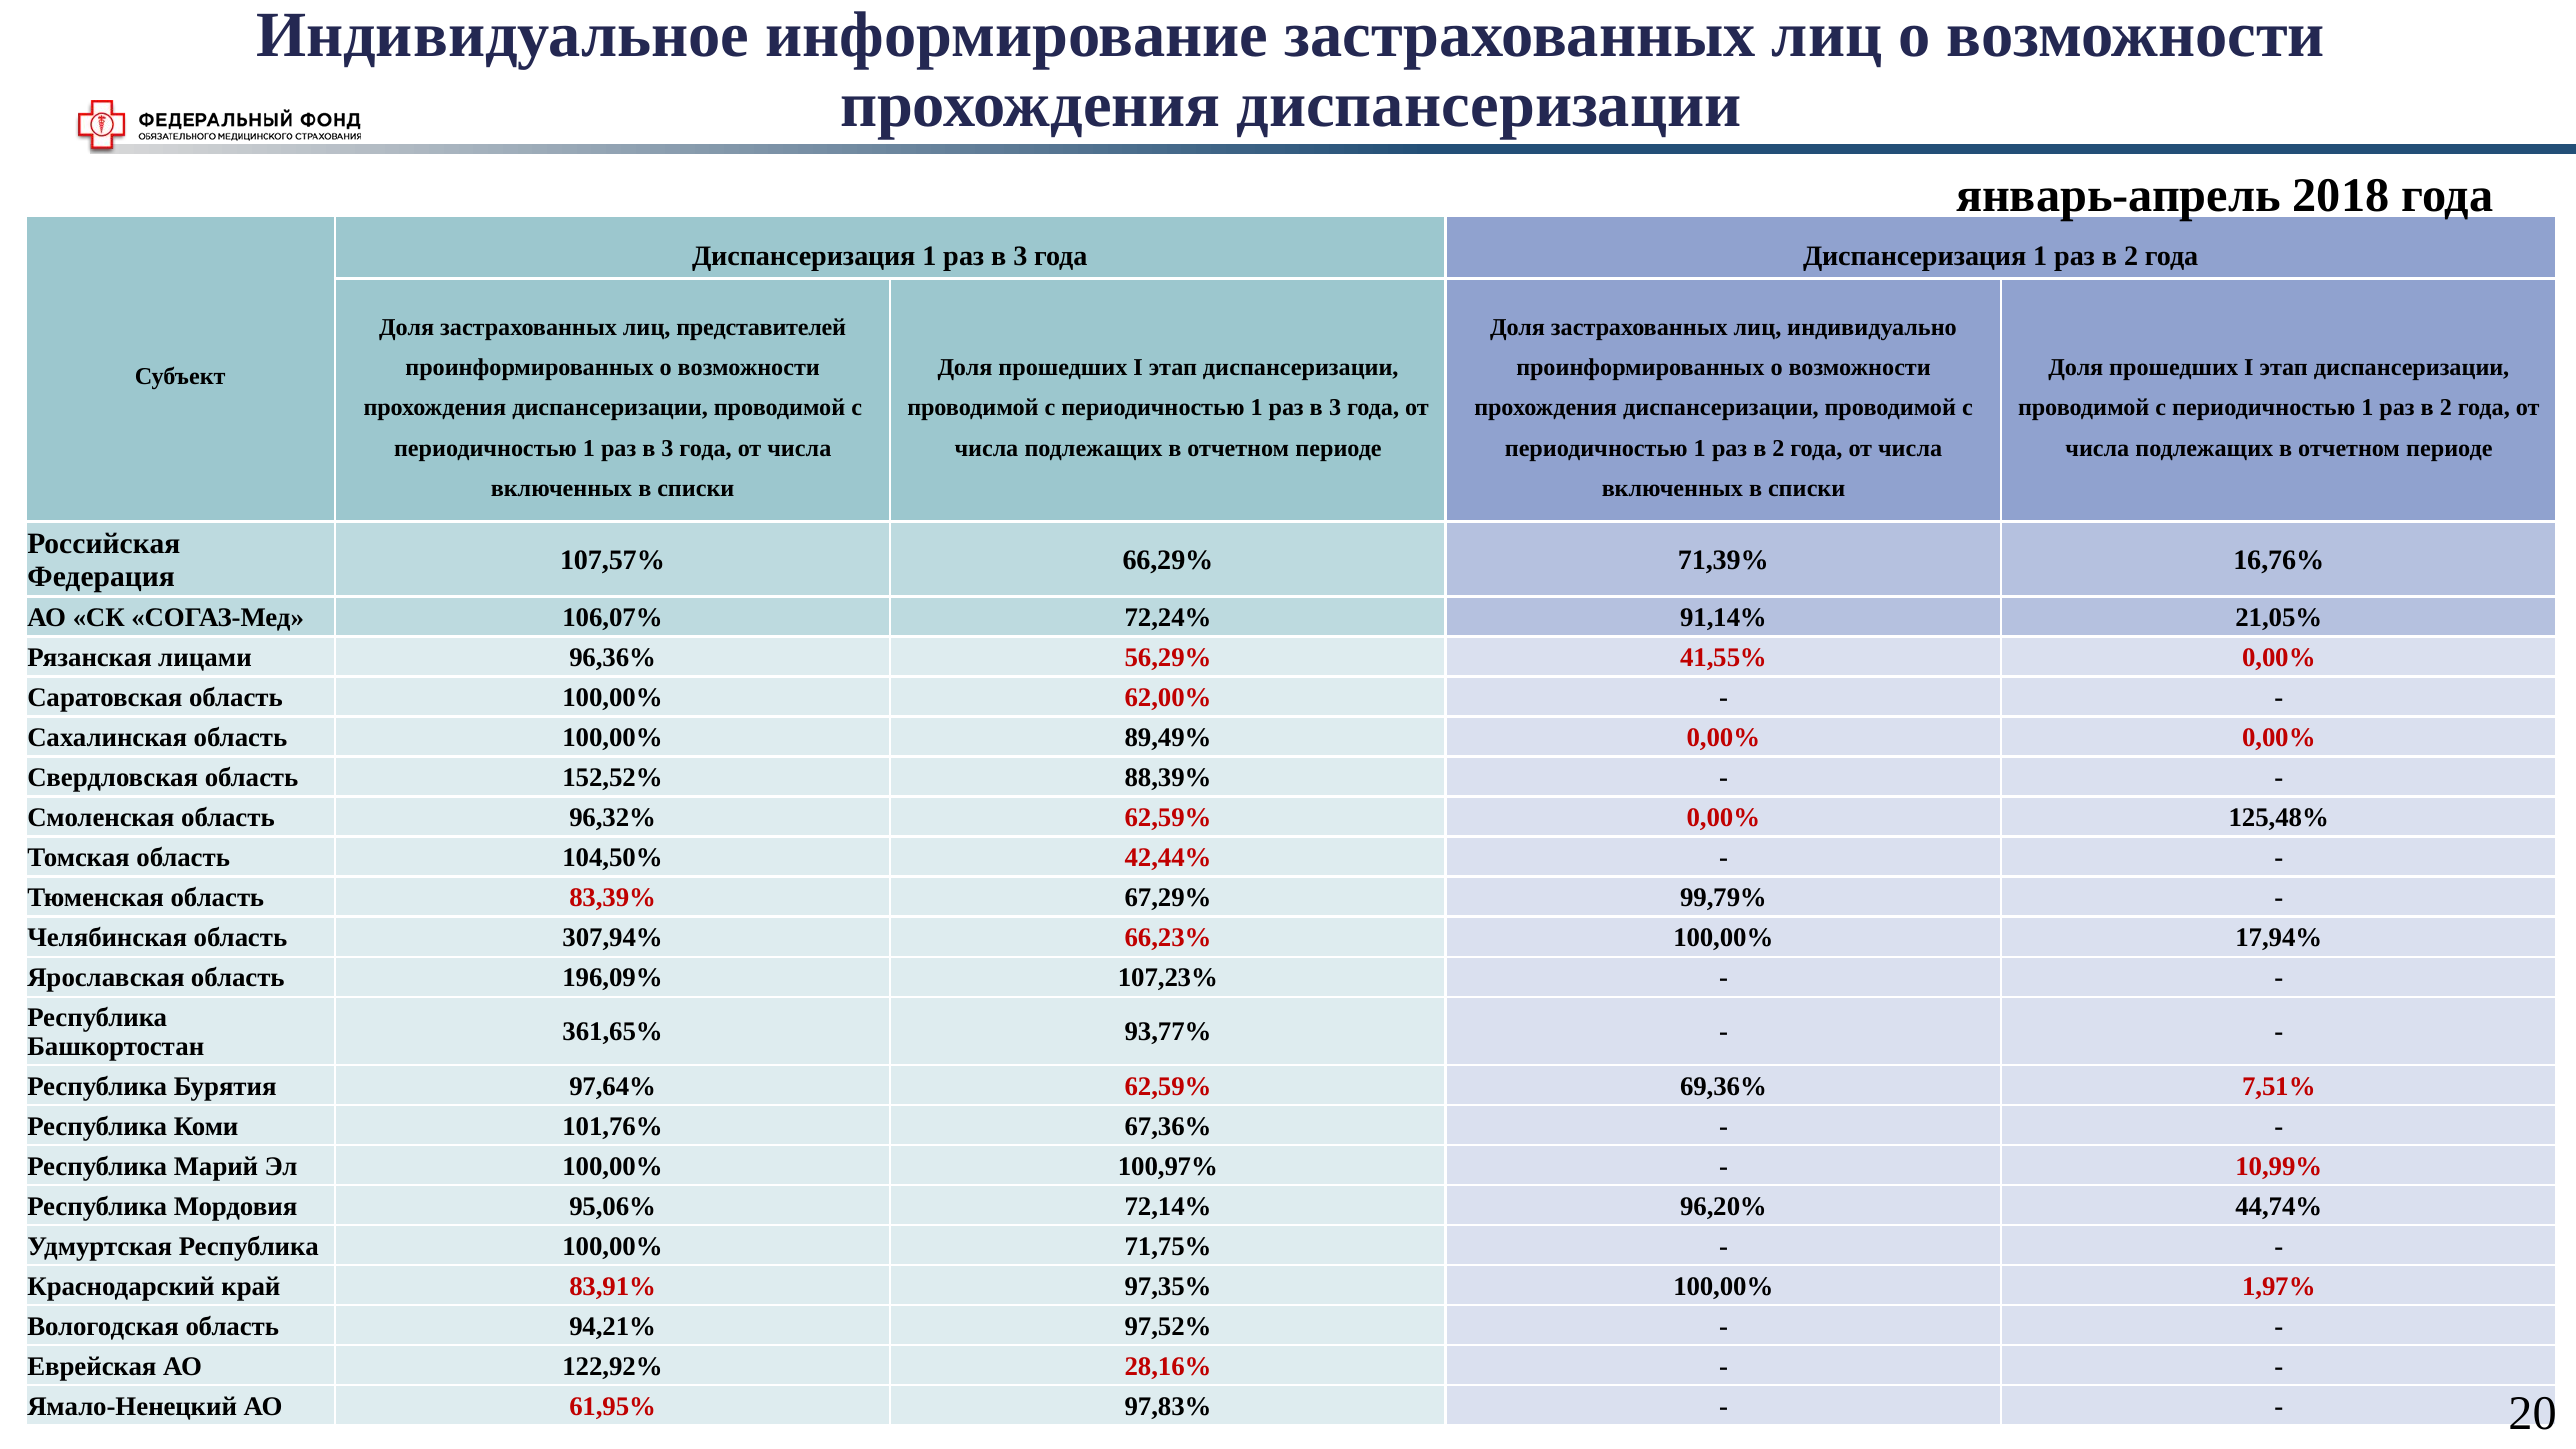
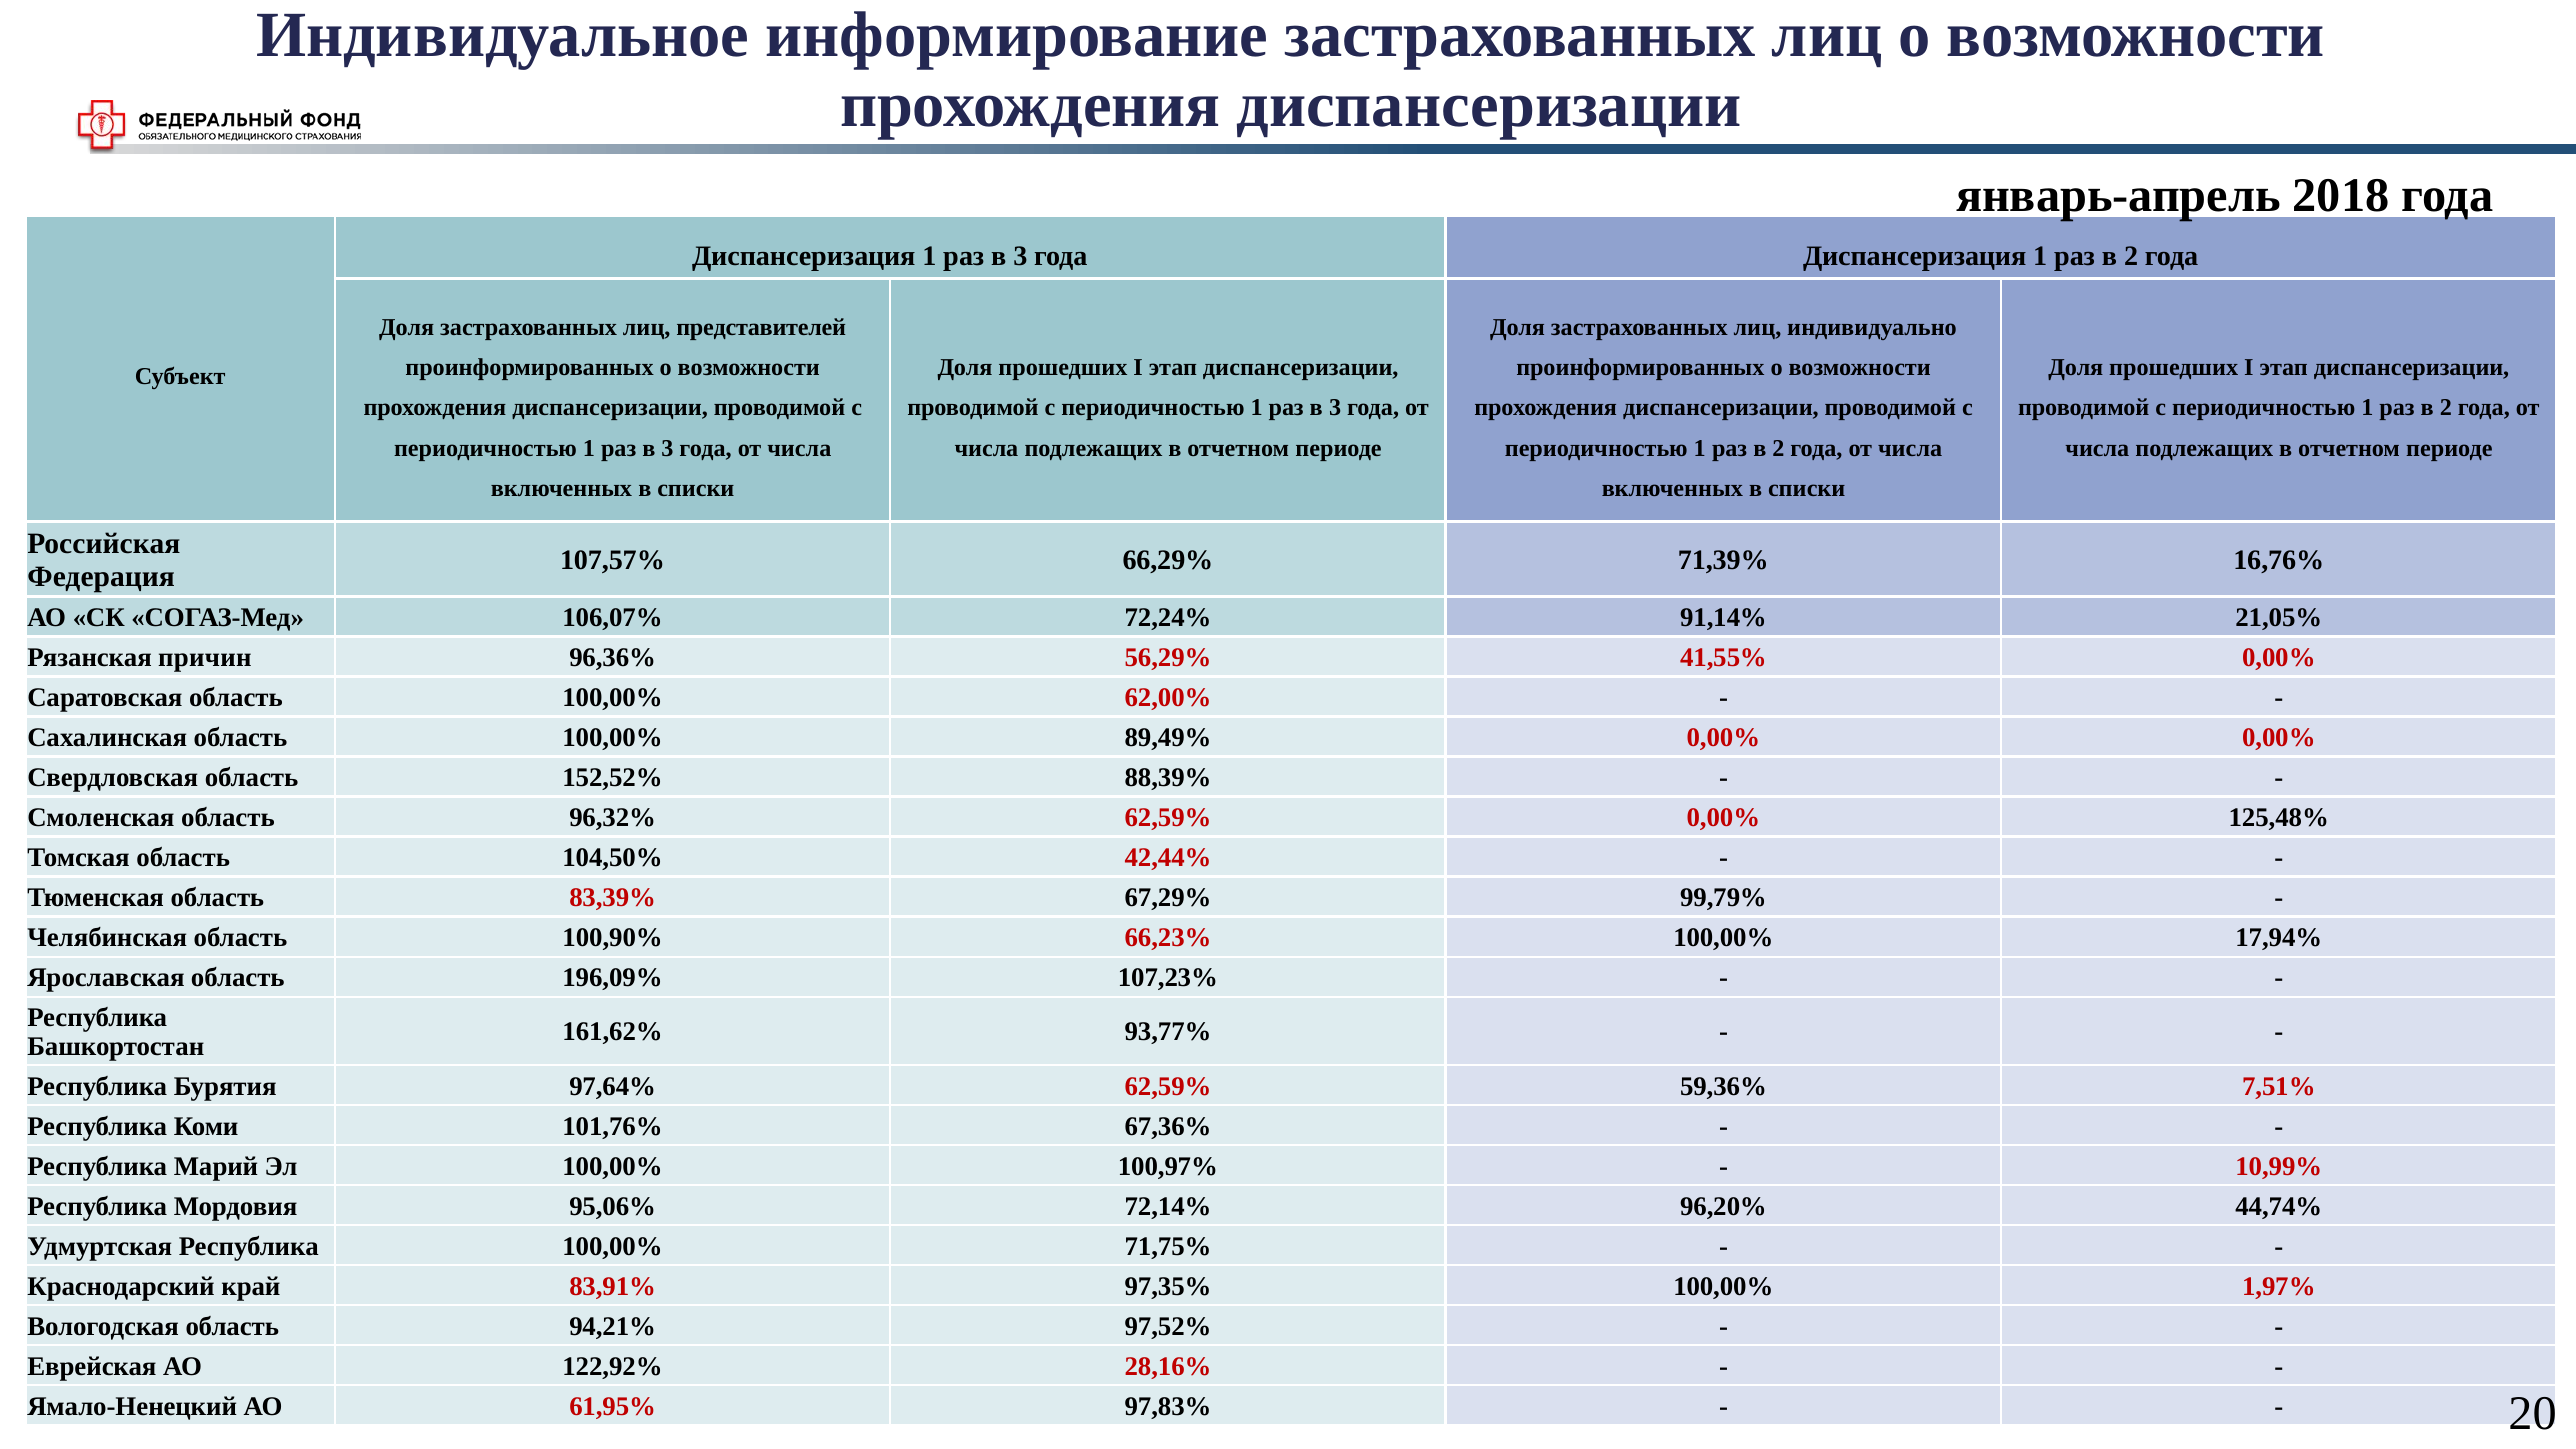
лицами: лицами -> причин
307,94%: 307,94% -> 100,90%
361,65%: 361,65% -> 161,62%
69,36%: 69,36% -> 59,36%
